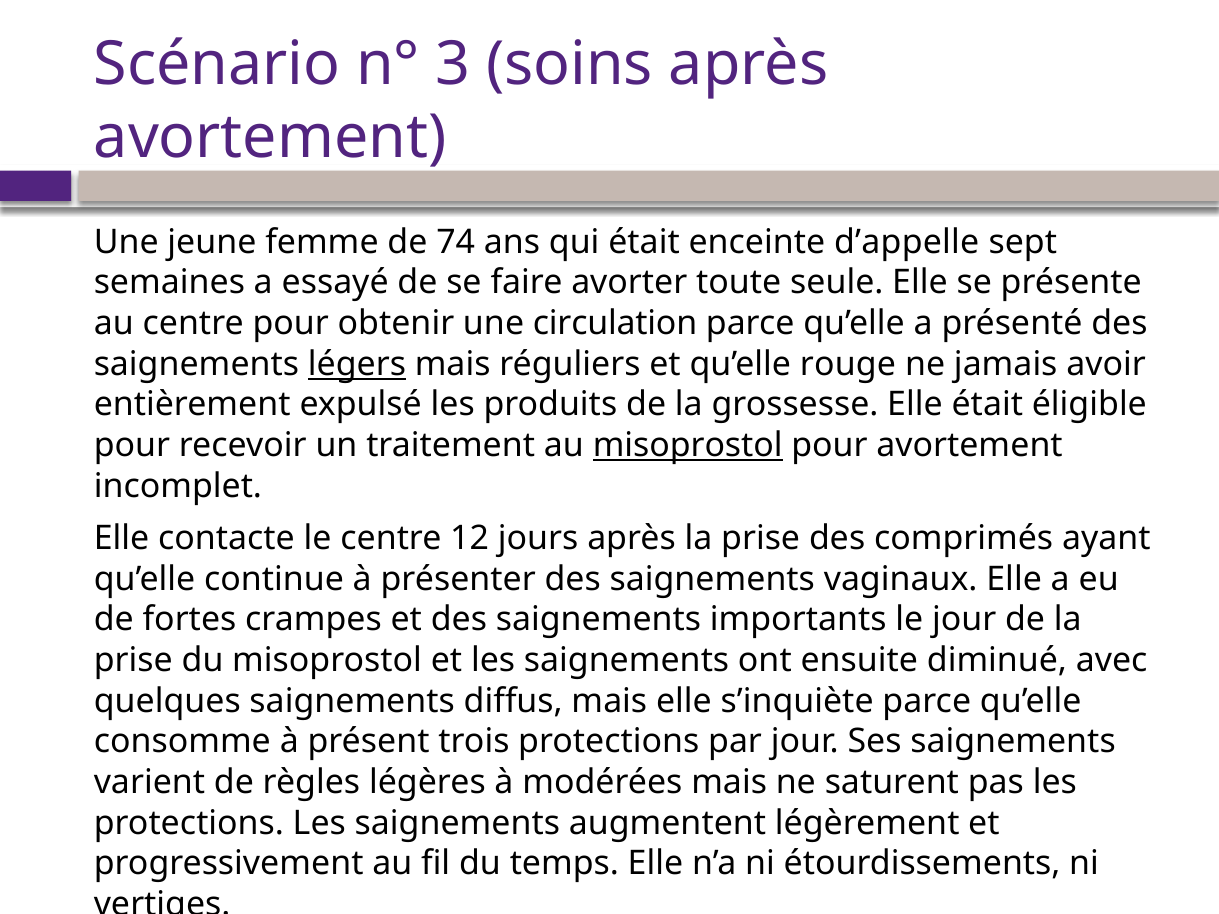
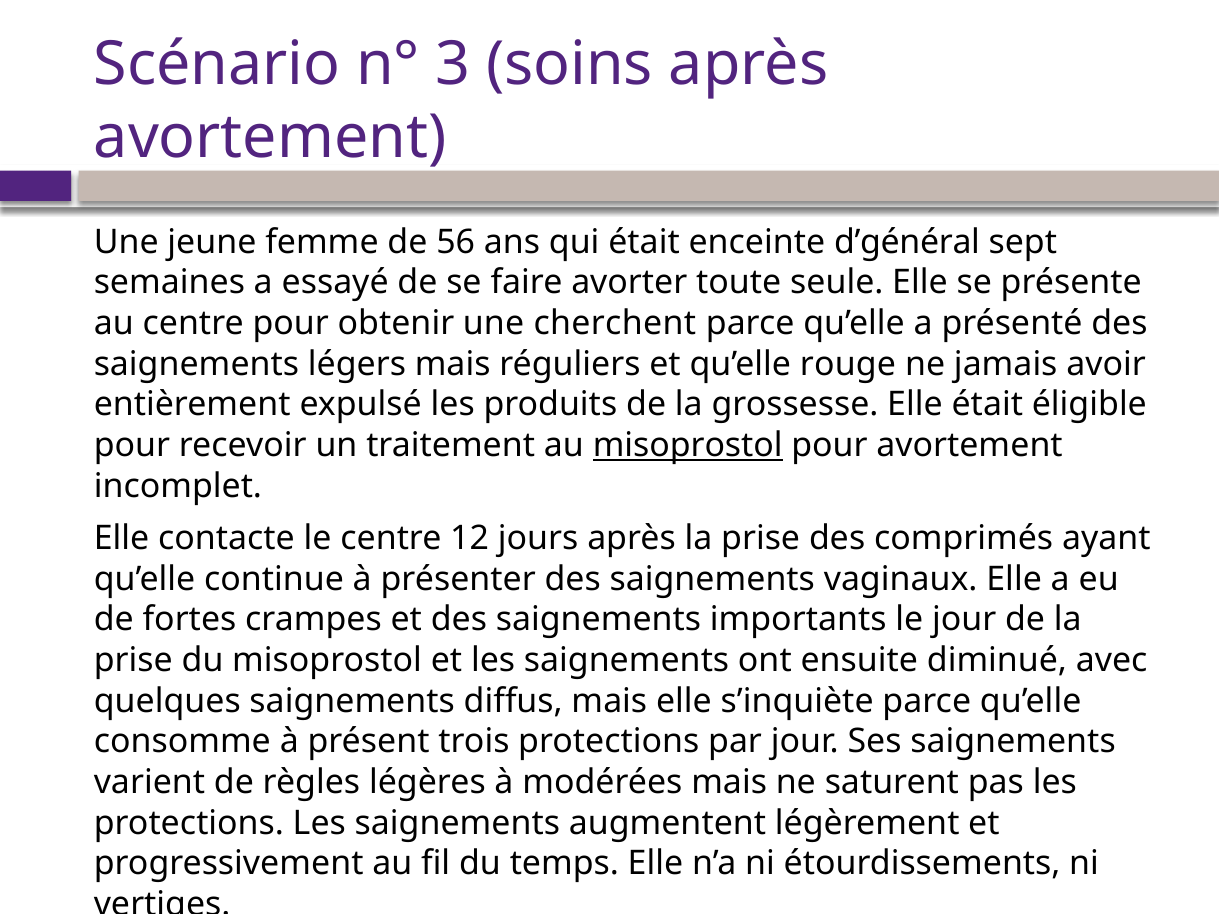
74: 74 -> 56
d’appelle: d’appelle -> d’général
circulation: circulation -> cherchent
légers underline: present -> none
